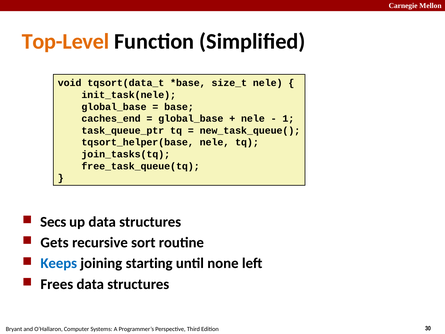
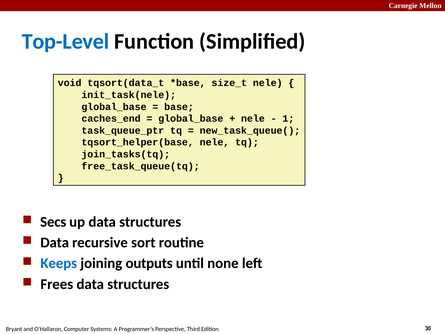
Top-Level colour: orange -> blue
Gets at (55, 242): Gets -> Data
starting: starting -> outputs
